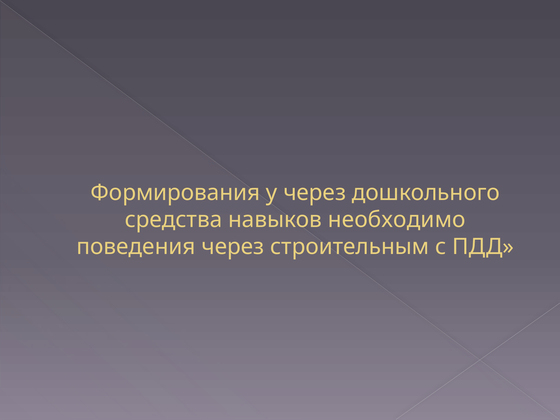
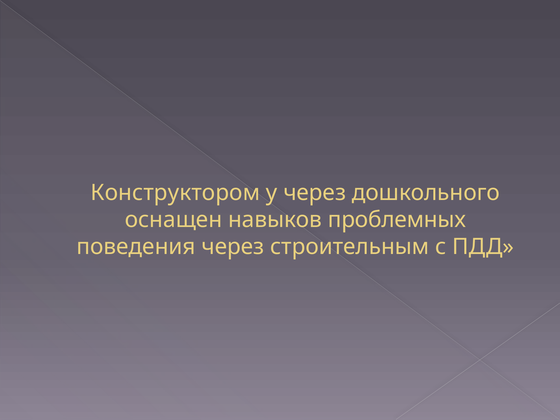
Формирования: Формирования -> Конструктором
средства: средства -> оснащен
необходимо: необходимо -> проблемных
